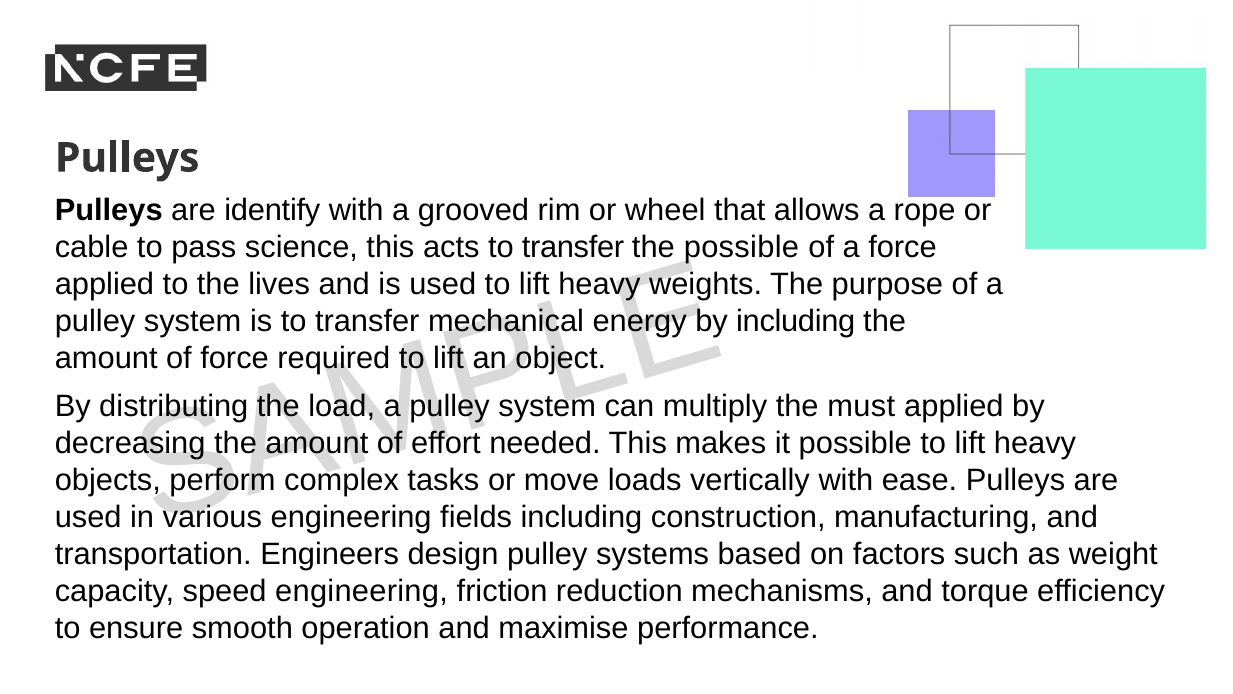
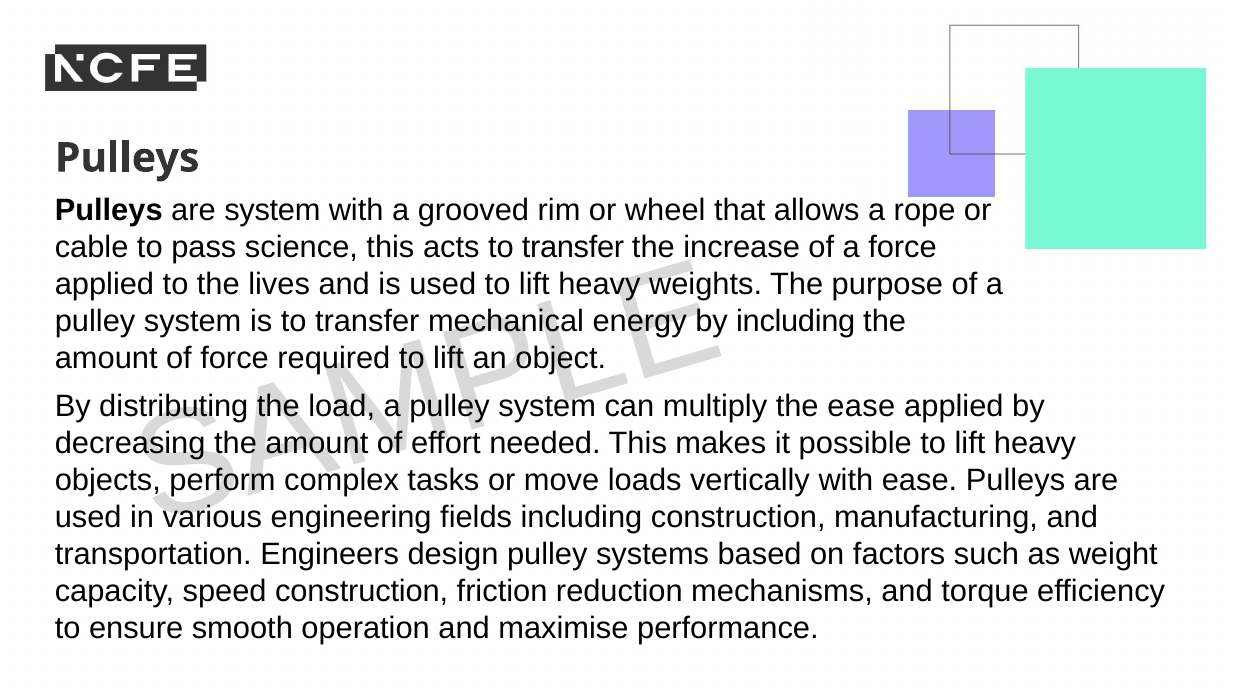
are identify: identify -> system
possible at (741, 247): possible -> increase
the must: must -> ease
speed engineering: engineering -> construction
